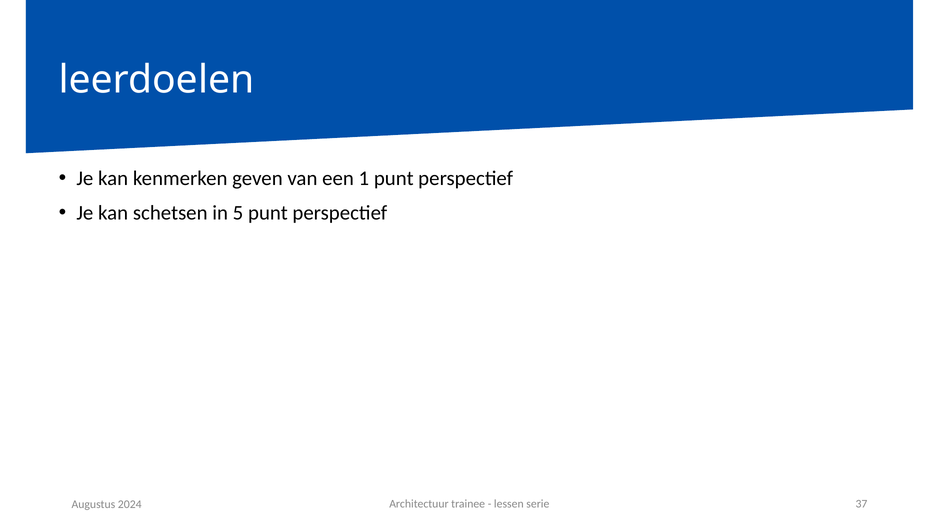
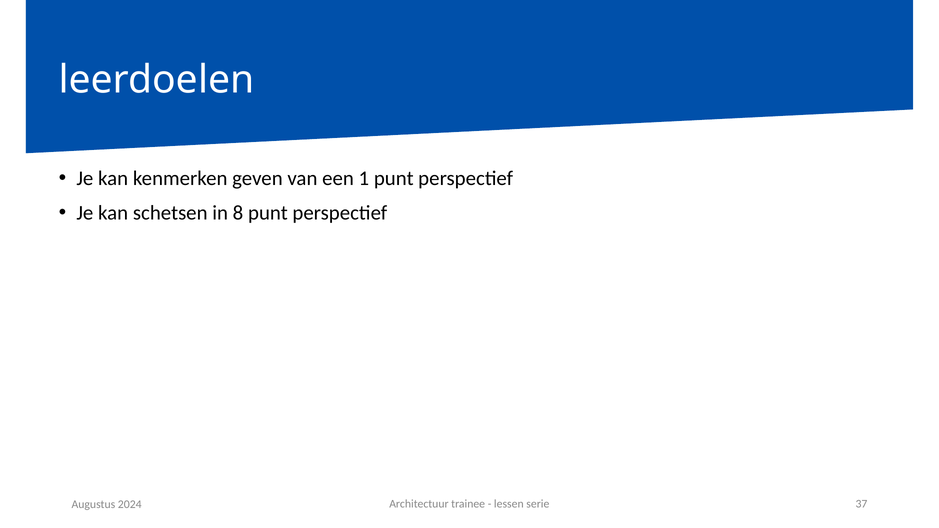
5: 5 -> 8
